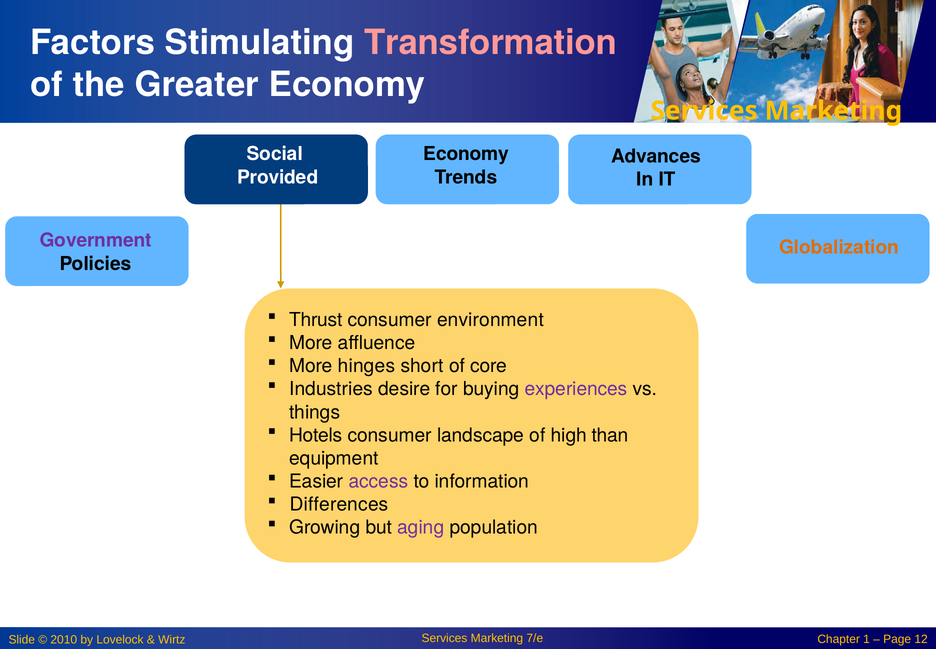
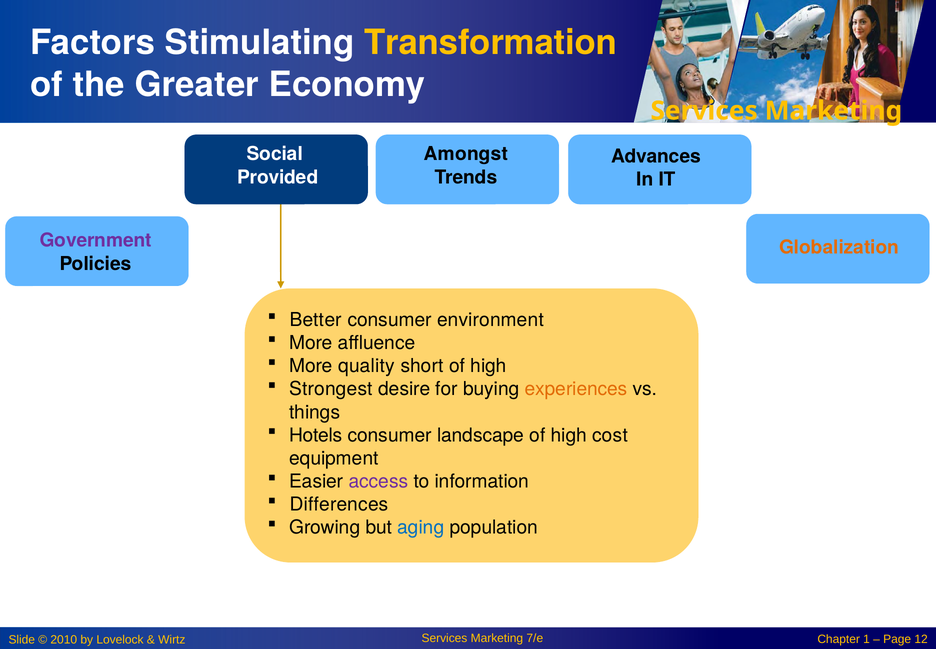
Transformation colour: pink -> yellow
Economy at (466, 154): Economy -> Amongst
Thrust: Thrust -> Better
hinges: hinges -> quality
short of core: core -> high
Industries: Industries -> Strongest
experiences colour: purple -> orange
than: than -> cost
aging colour: purple -> blue
